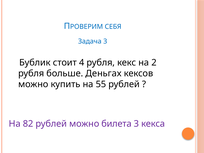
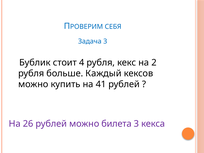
Деньгах: Деньгах -> Каждый
55: 55 -> 41
82: 82 -> 26
